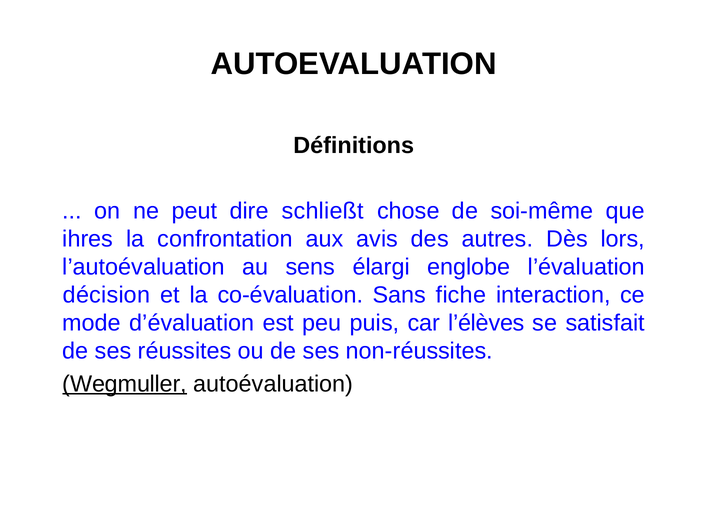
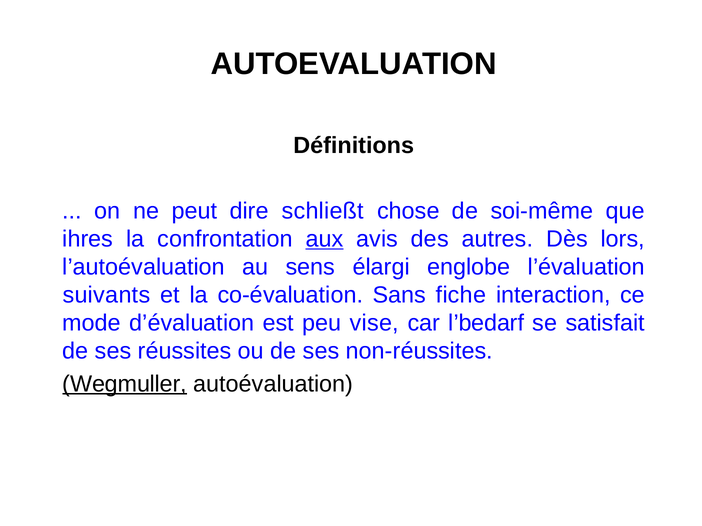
aux underline: none -> present
décision: décision -> suivants
puis: puis -> vise
l’élèves: l’élèves -> l’bedarf
